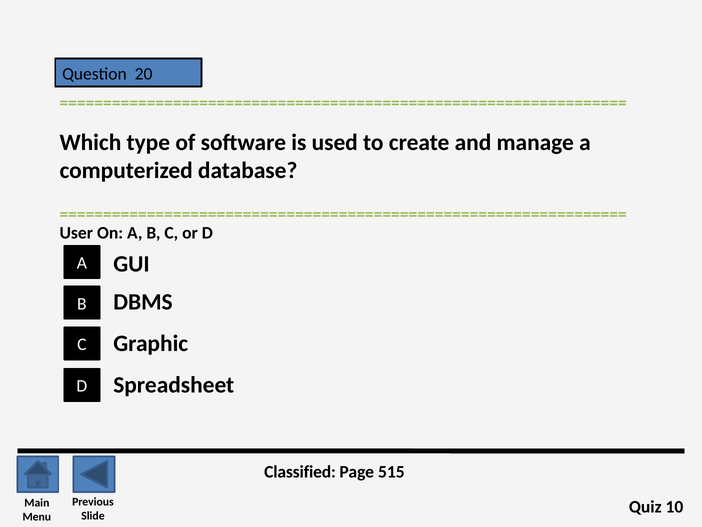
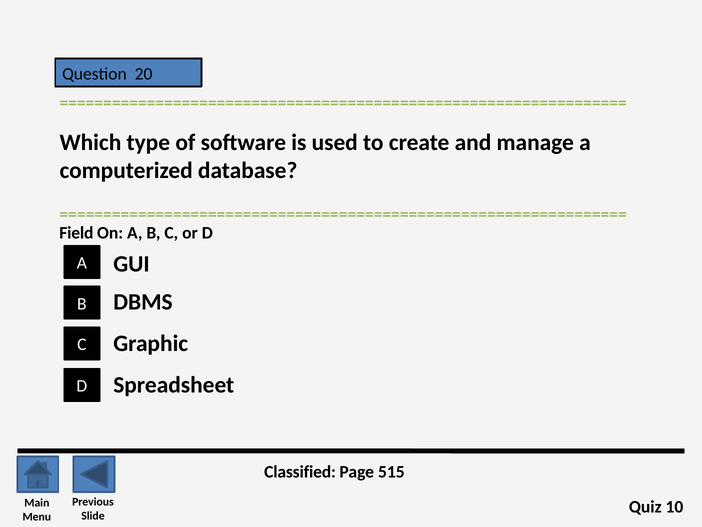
User: User -> Field
